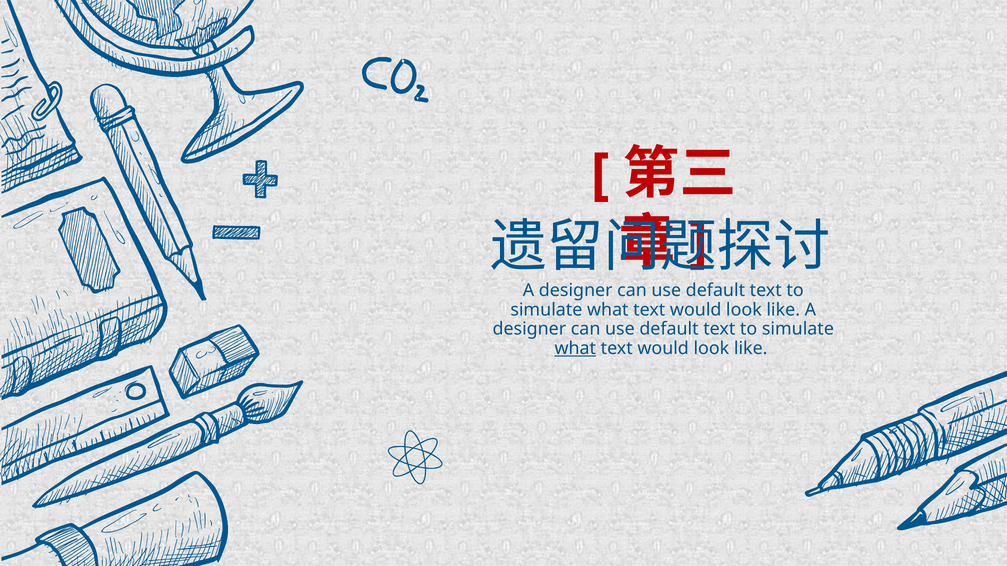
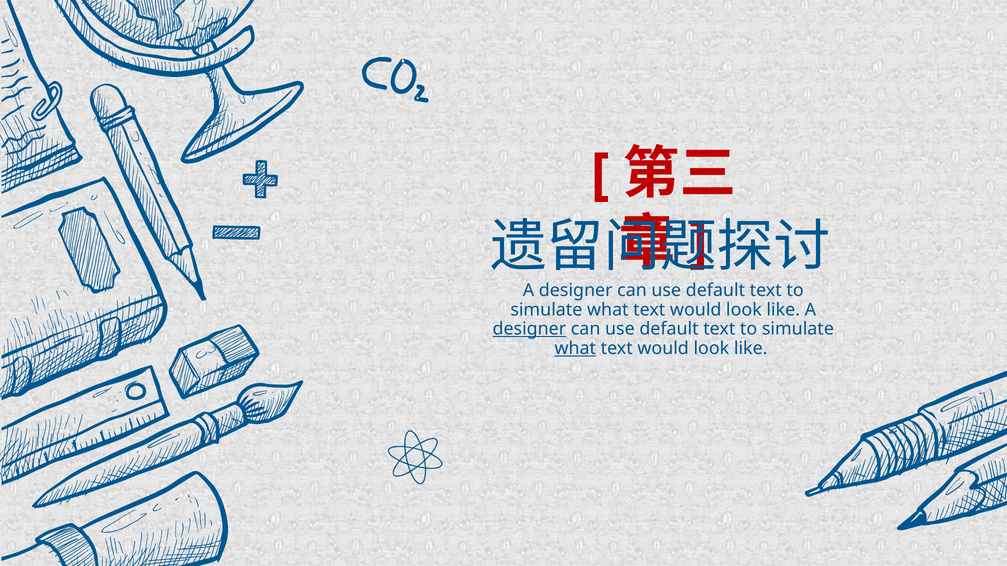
designer at (529, 329) underline: none -> present
